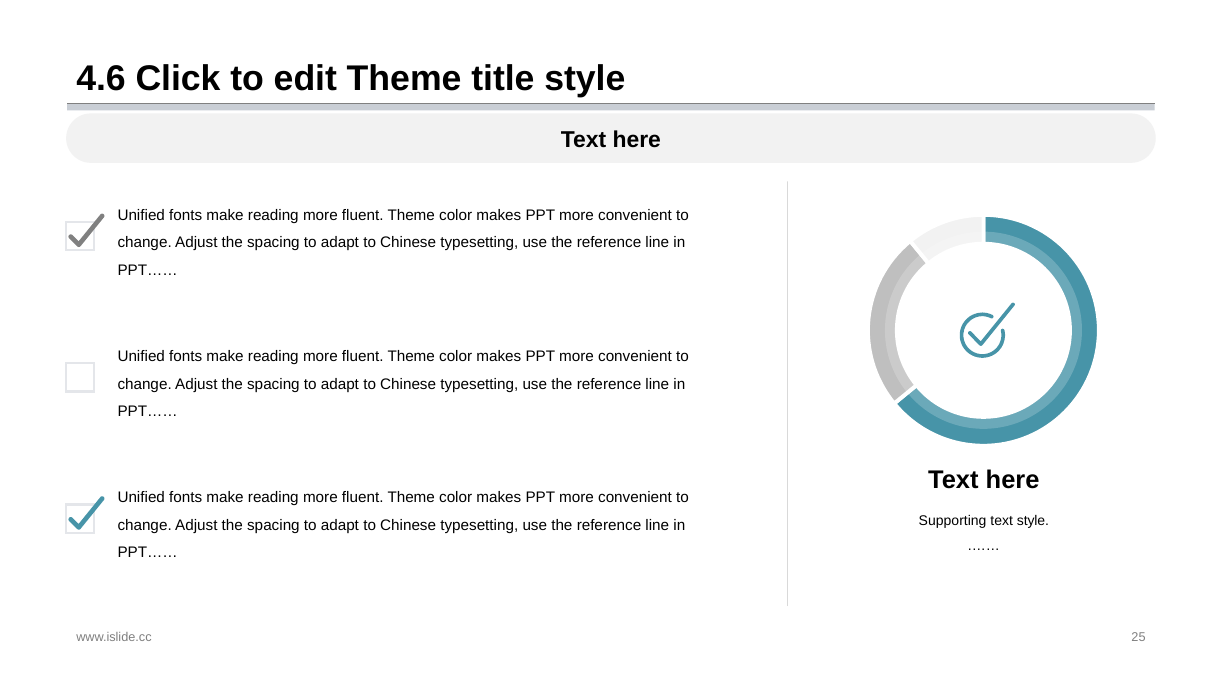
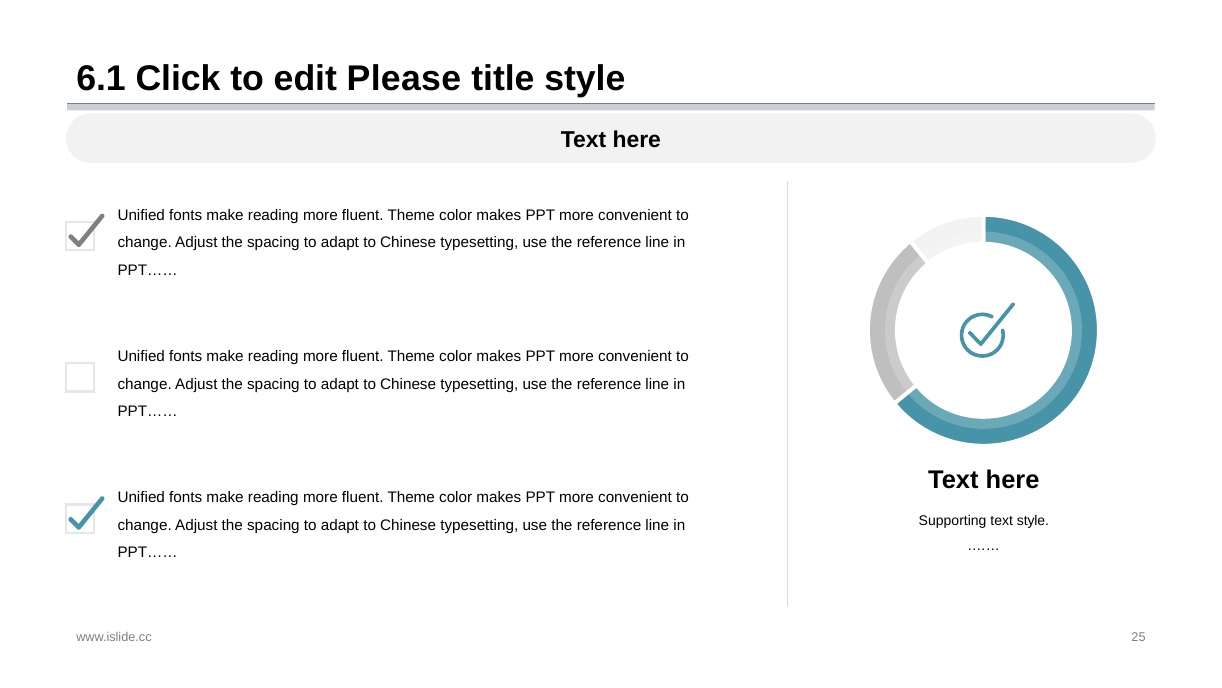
4.6: 4.6 -> 6.1
edit Theme: Theme -> Please
